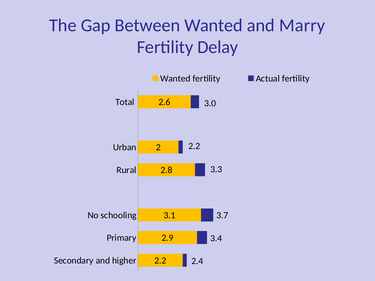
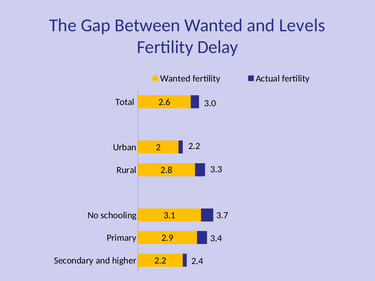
Marry: Marry -> Levels
